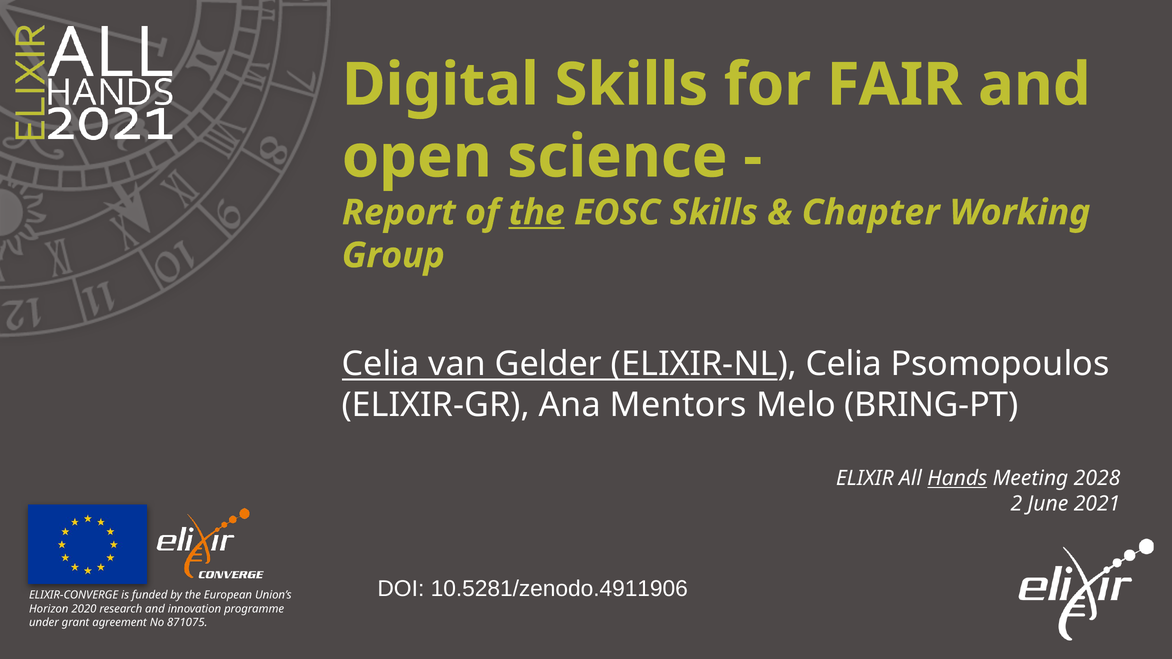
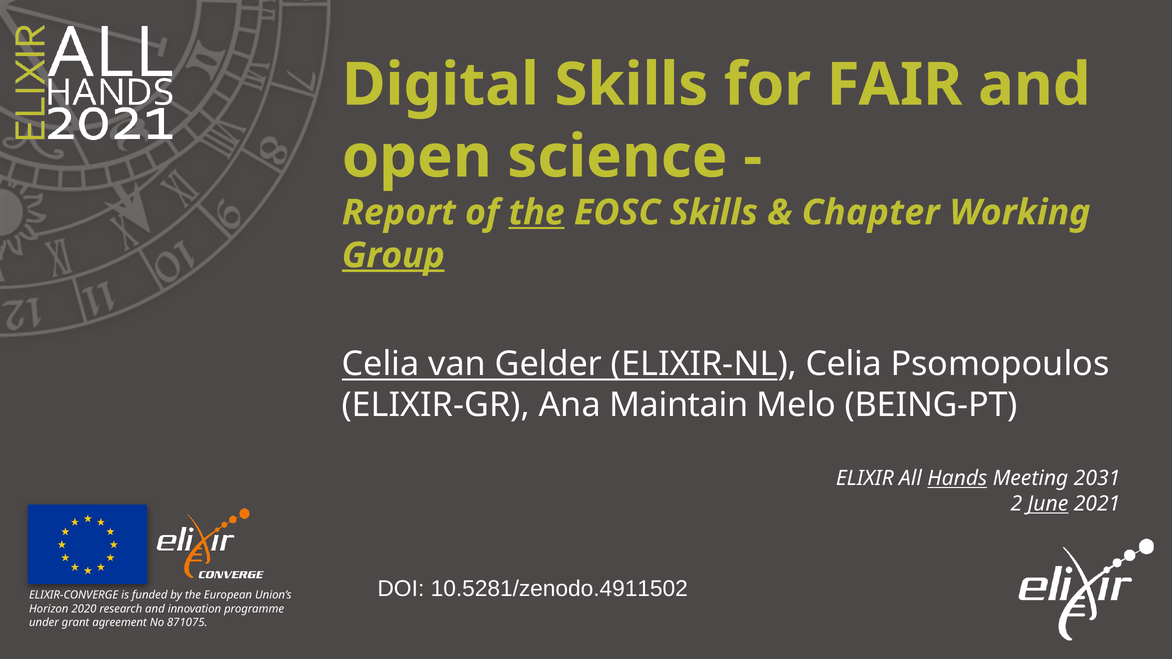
Group underline: none -> present
Mentors: Mentors -> Maintain
BRING-PT: BRING-PT -> BEING-PT
2028: 2028 -> 2031
June underline: none -> present
10.5281/zenodo.4911906: 10.5281/zenodo.4911906 -> 10.5281/zenodo.4911502
